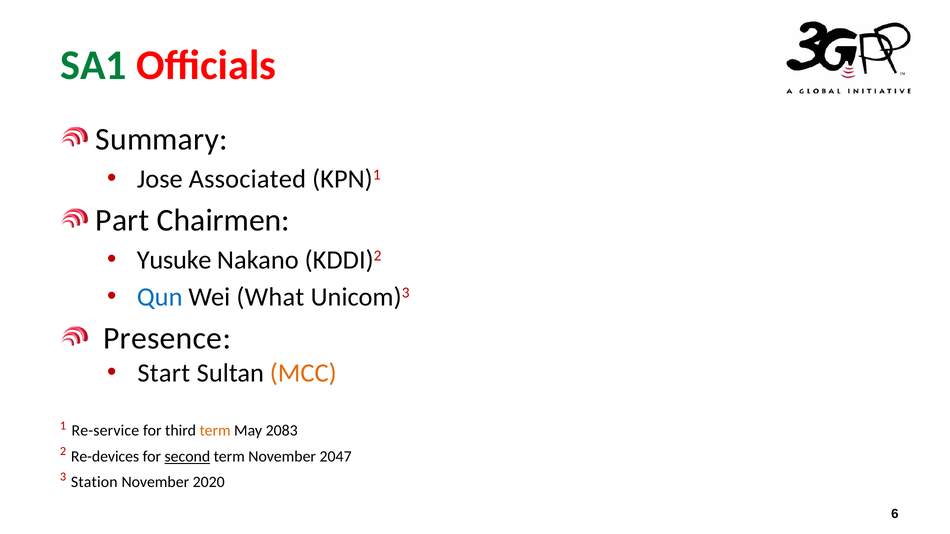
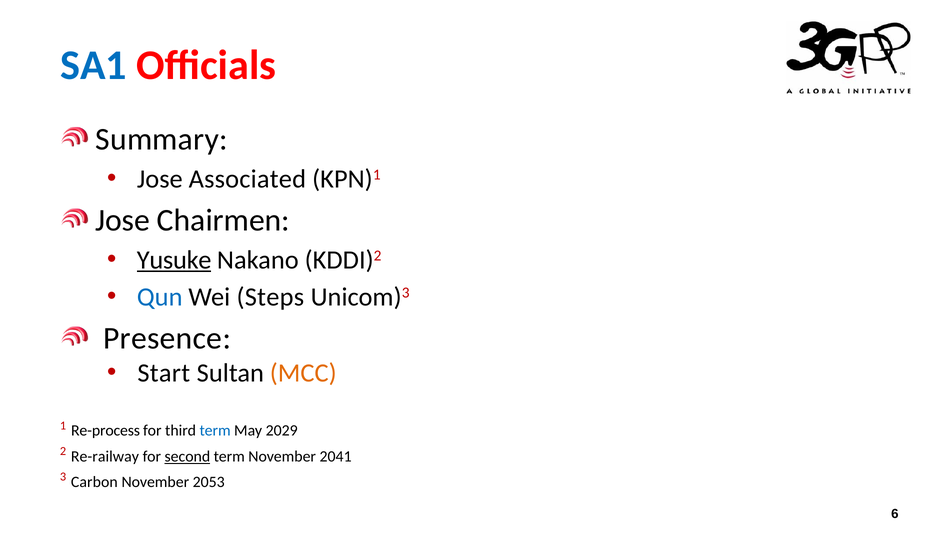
SA1 colour: green -> blue
Part at (122, 221): Part -> Jose
Yusuke underline: none -> present
What: What -> Steps
Re-service: Re-service -> Re-process
term at (215, 431) colour: orange -> blue
2083: 2083 -> 2029
Re-devices: Re-devices -> Re-railway
2047: 2047 -> 2041
Station: Station -> Carbon
2020: 2020 -> 2053
